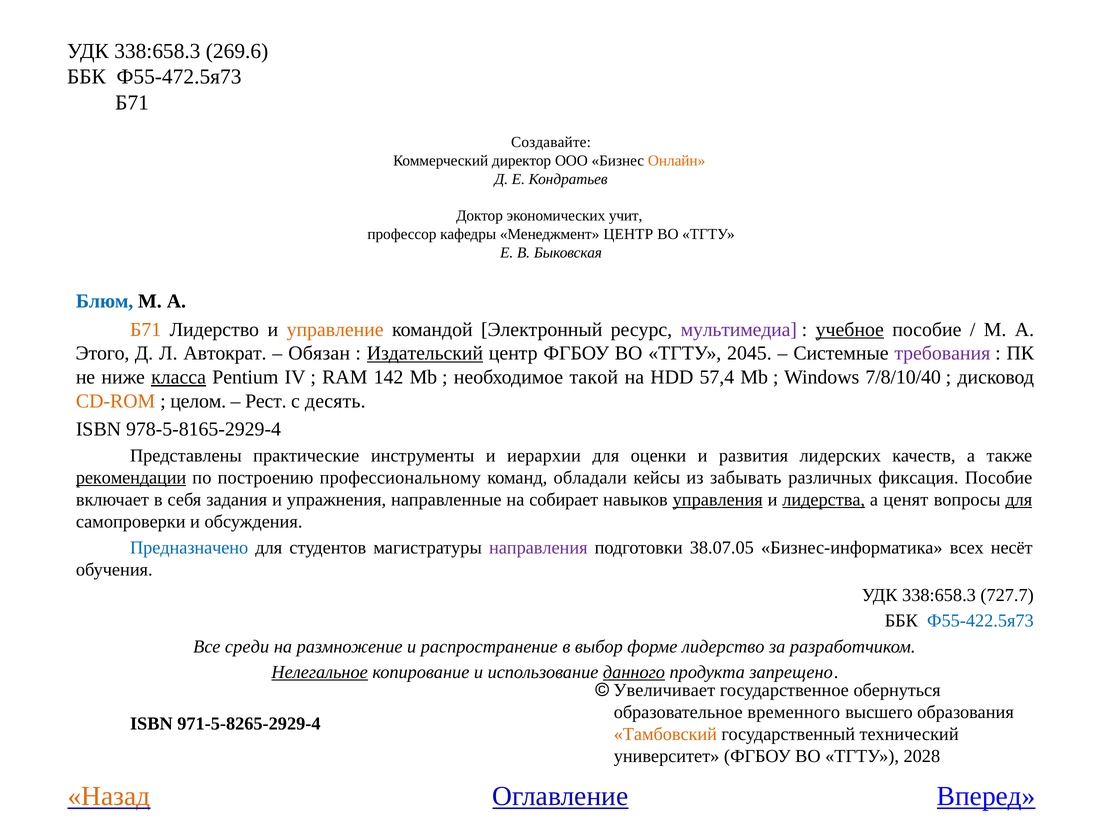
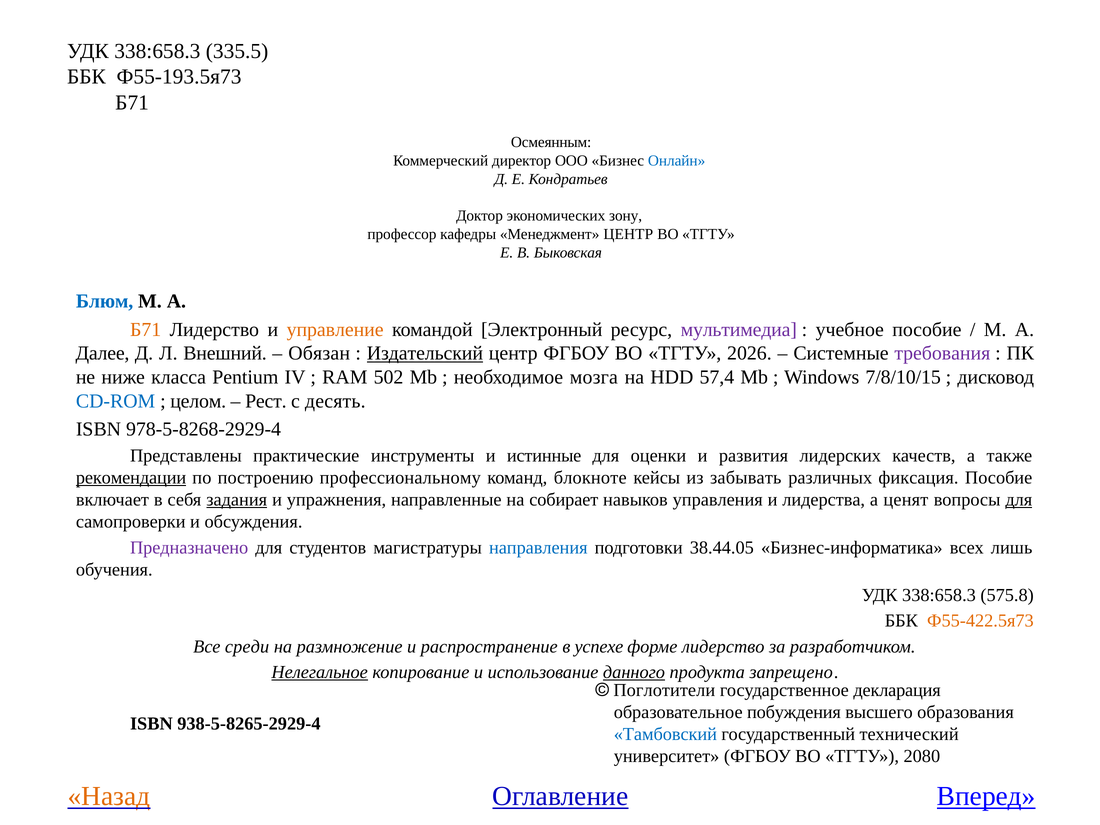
269.6: 269.6 -> 335.5
Ф55-472.5я73: Ф55-472.5я73 -> Ф55-193.5я73
Создавайте: Создавайте -> Осмеянным
Онлайн colour: orange -> blue
учит: учит -> зону
учебное underline: present -> none
Этого: Этого -> Далее
Автократ: Автократ -> Внешний
2045: 2045 -> 2026
класса underline: present -> none
142: 142 -> 502
такой: такой -> мозга
7/8/10/40: 7/8/10/40 -> 7/8/10/15
CD-ROM colour: orange -> blue
978-5-8165-2929-4: 978-5-8165-2929-4 -> 978-5-8268-2929-4
иерархии: иерархии -> истинные
обладали: обладали -> блокноте
задания underline: none -> present
управления underline: present -> none
лидерства underline: present -> none
Предназначено colour: blue -> purple
направления colour: purple -> blue
38.07.05: 38.07.05 -> 38.44.05
несёт: несёт -> лишь
727.7: 727.7 -> 575.8
Ф55-422.5я73 colour: blue -> orange
выбор: выбор -> успехе
Увеличивает: Увеличивает -> Поглотители
обернуться: обернуться -> декларация
временного: временного -> побуждения
971-5-8265-2929-4: 971-5-8265-2929-4 -> 938-5-8265-2929-4
Тамбовский colour: orange -> blue
2028: 2028 -> 2080
